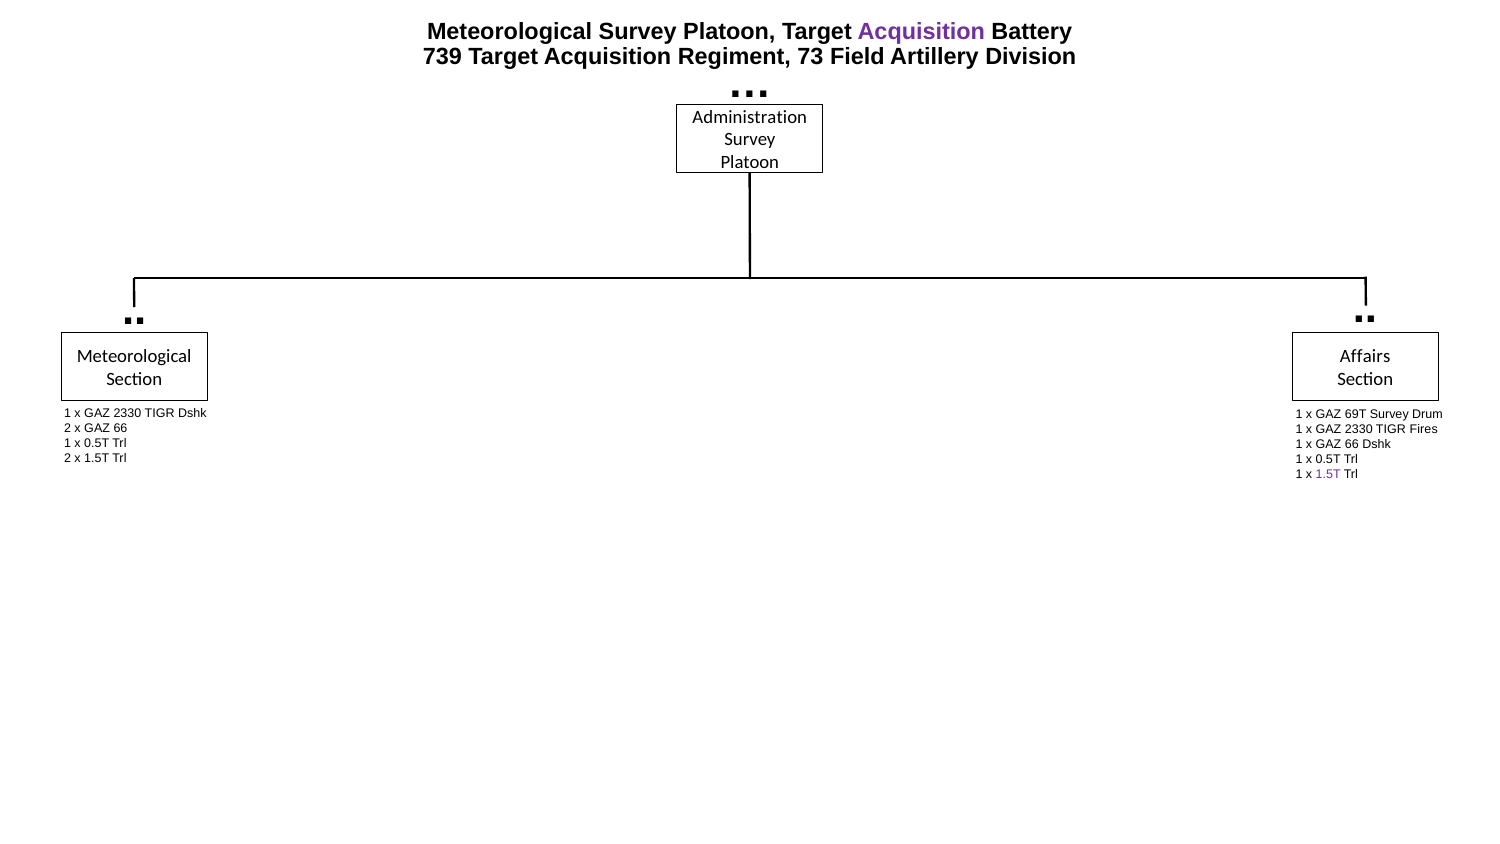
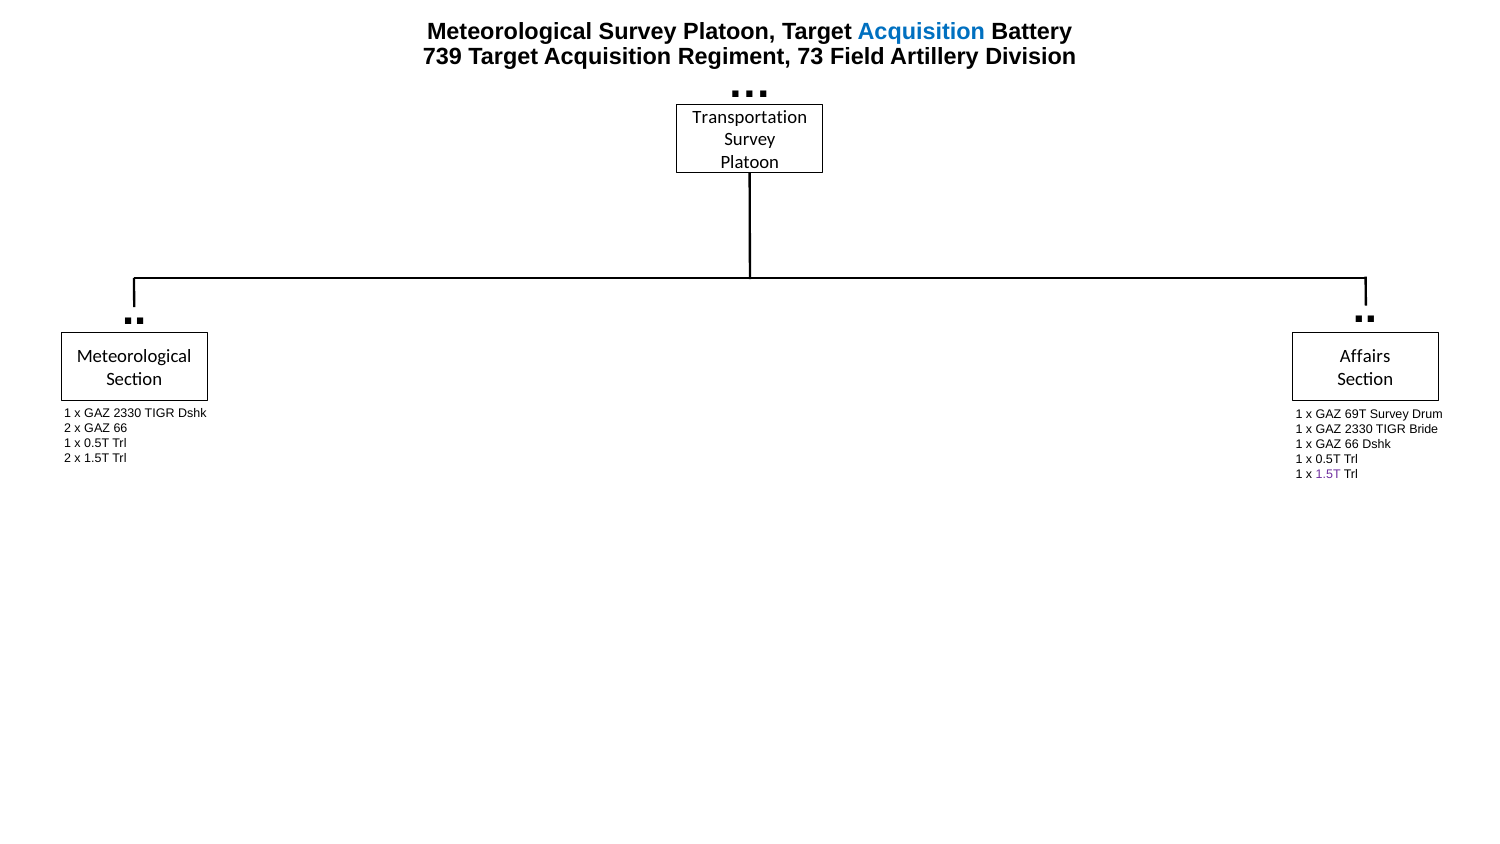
Acquisition at (921, 31) colour: purple -> blue
Administration: Administration -> Transportation
Fires: Fires -> Bride
